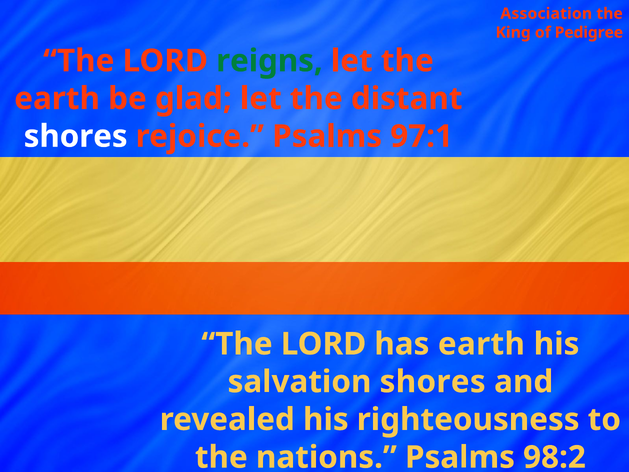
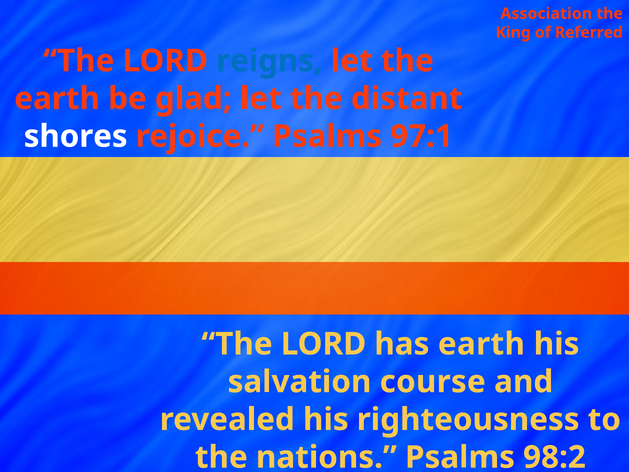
Pedigree: Pedigree -> Referred
reigns colour: green -> blue
salvation shores: shores -> course
